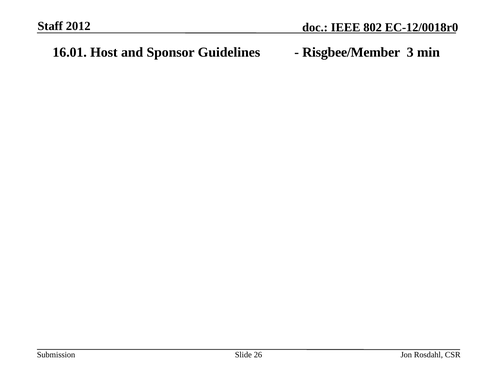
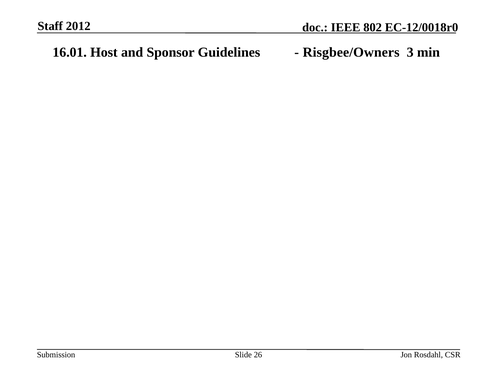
Risgbee/Member: Risgbee/Member -> Risgbee/Owners
